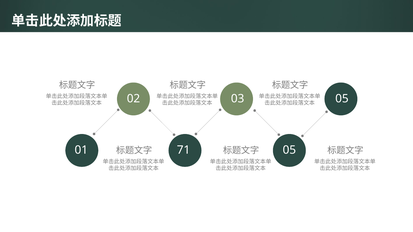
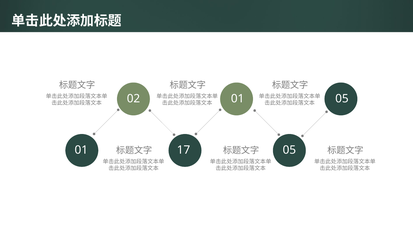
02 03: 03 -> 01
71: 71 -> 17
